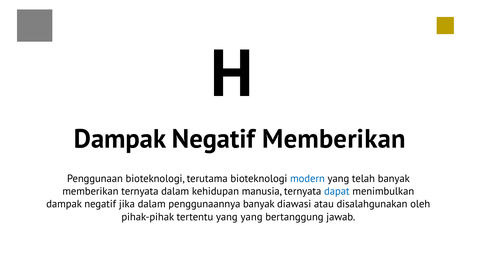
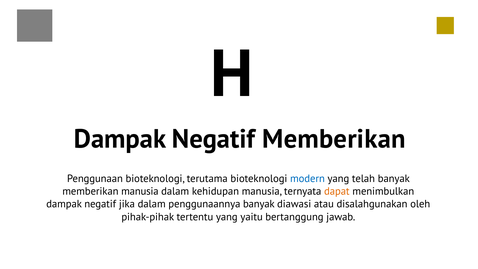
memberikan ternyata: ternyata -> manusia
dapat colour: blue -> orange
yang yang: yang -> yaitu
